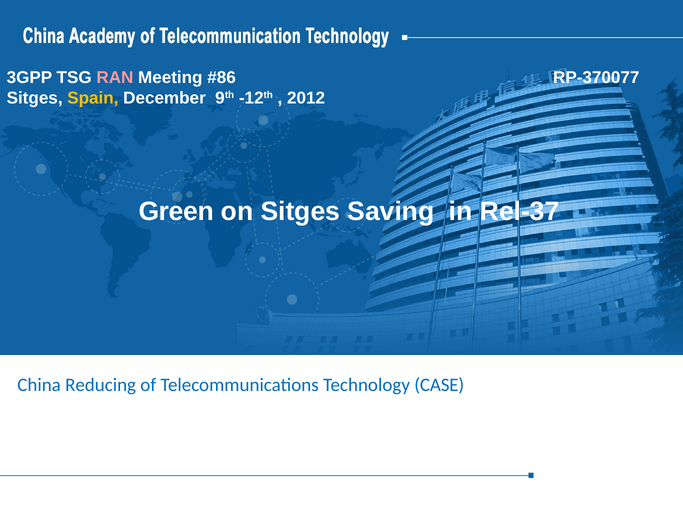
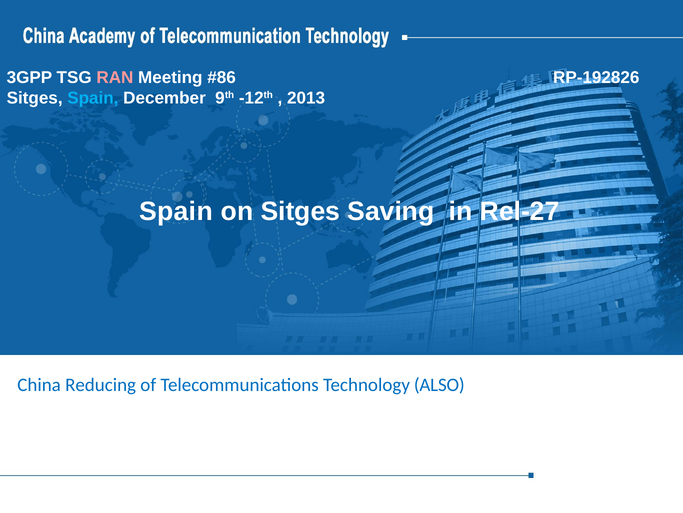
RP-370077: RP-370077 -> RP-192826
Spain at (93, 98) colour: yellow -> light blue
2012: 2012 -> 2013
Green at (176, 211): Green -> Spain
Rel-37: Rel-37 -> Rel-27
CASE: CASE -> ALSO
